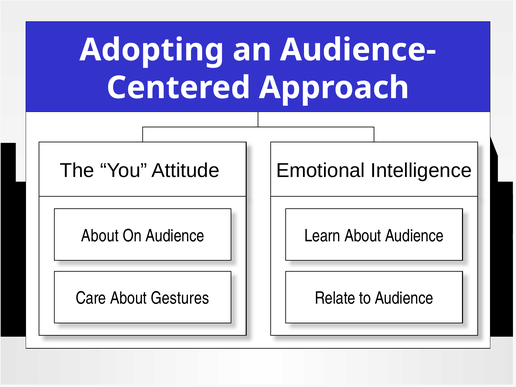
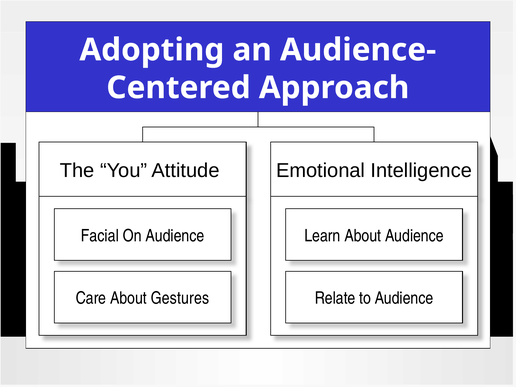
About at (100, 236): About -> Facial
